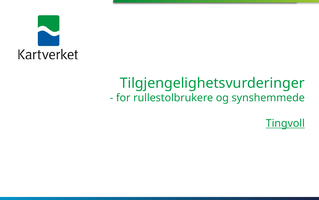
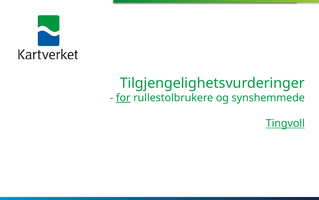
for underline: none -> present
